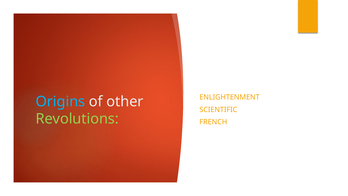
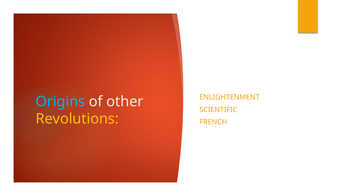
Revolutions colour: light green -> yellow
